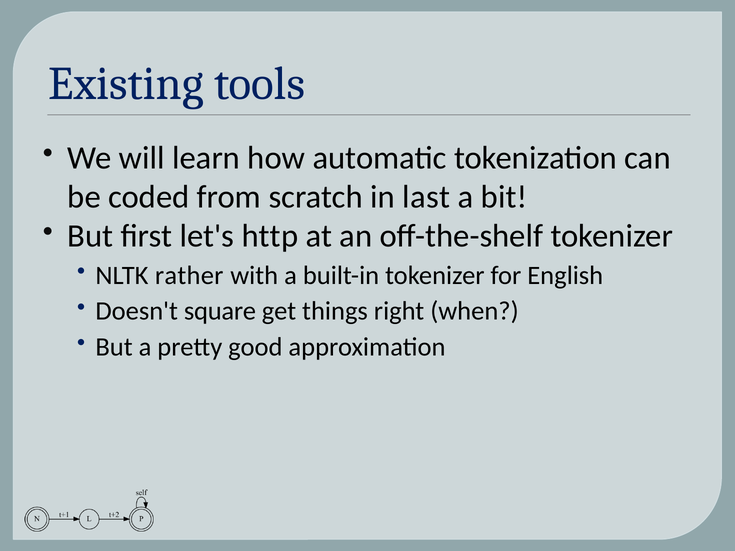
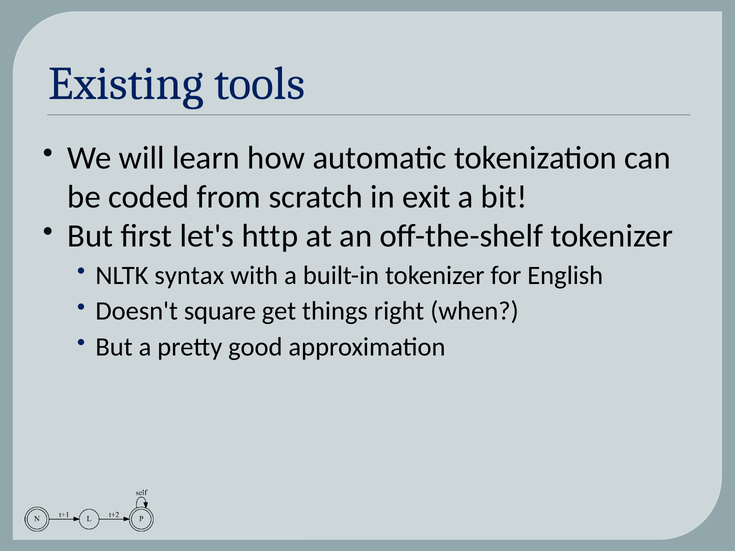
last: last -> exit
rather: rather -> syntax
